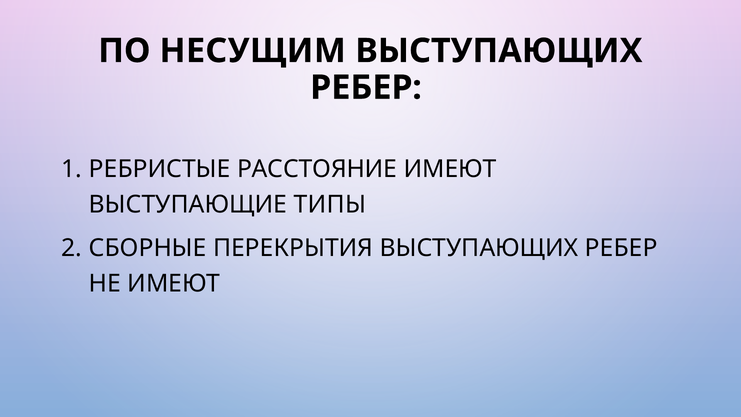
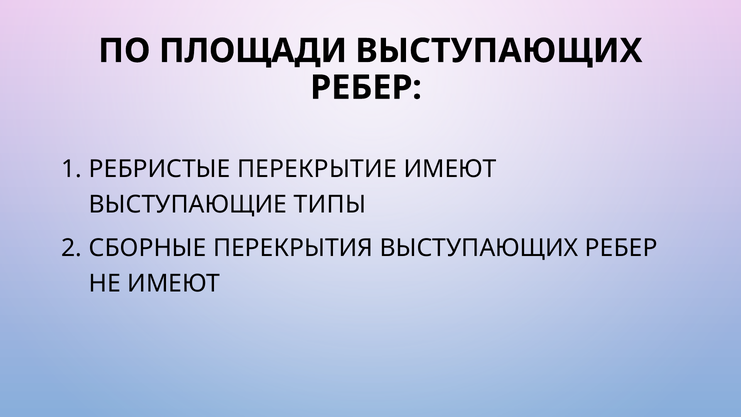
НЕСУЩИМ: НЕСУЩИМ -> ПЛОЩАДИ
РАССТОЯНИЕ: РАССТОЯНИЕ -> ПЕРЕКРЫТИЕ
